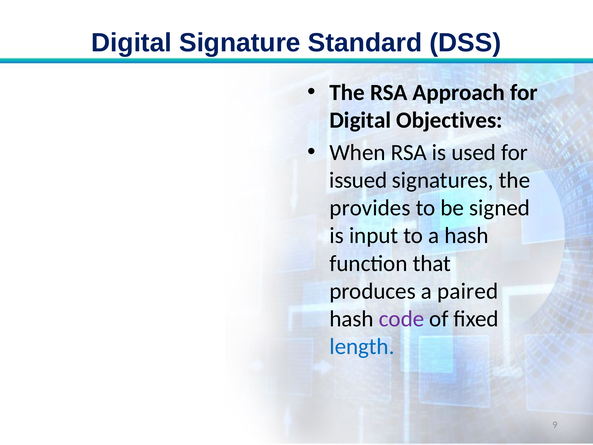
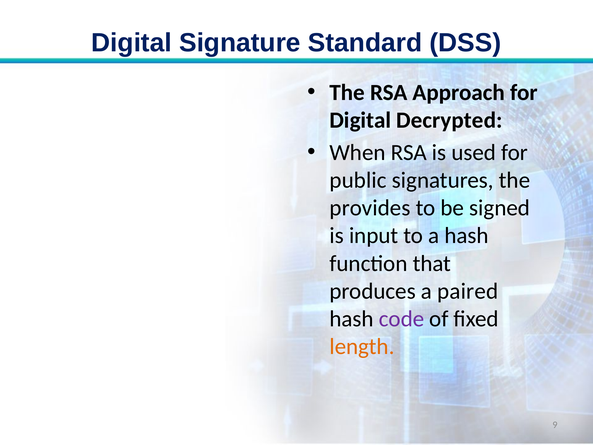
Objectives: Objectives -> Decrypted
issued: issued -> public
length colour: blue -> orange
